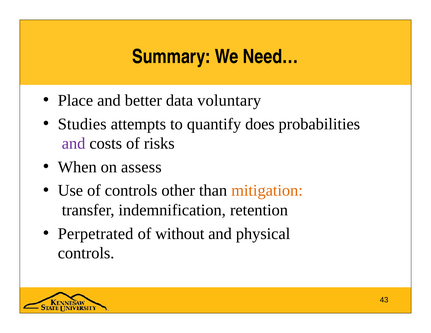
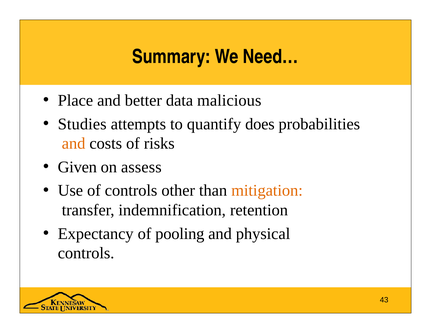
voluntary: voluntary -> malicious
and at (74, 144) colour: purple -> orange
When: When -> Given
Perpetrated: Perpetrated -> Expectancy
without: without -> pooling
